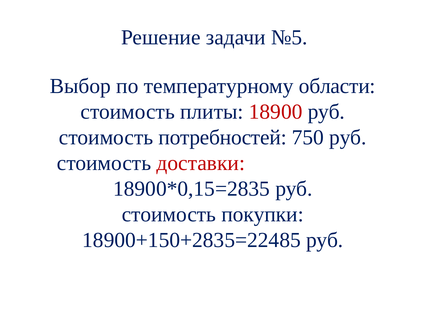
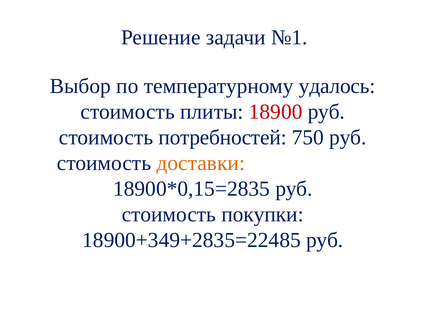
№5: №5 -> №1
области: области -> удалось
доставки colour: red -> orange
18900+150+2835=22485: 18900+150+2835=22485 -> 18900+349+2835=22485
